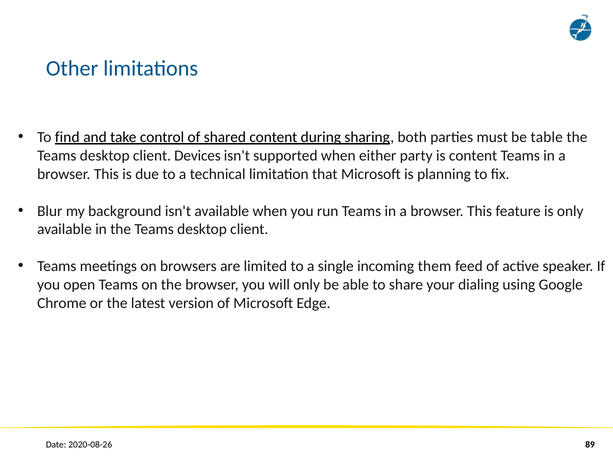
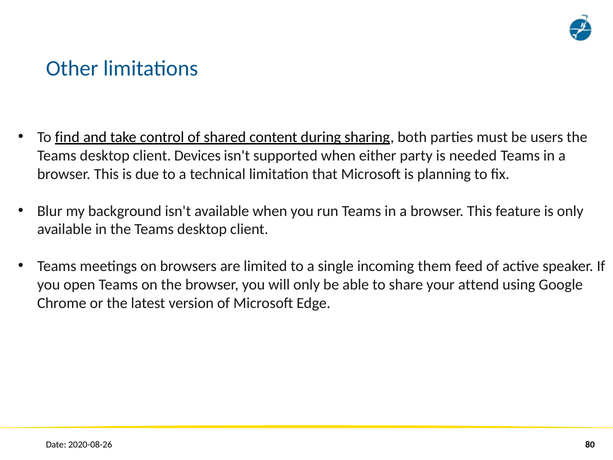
table: table -> users
is content: content -> needed
dialing: dialing -> attend
89: 89 -> 80
